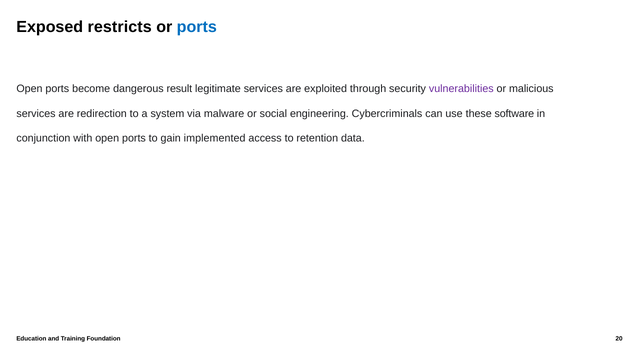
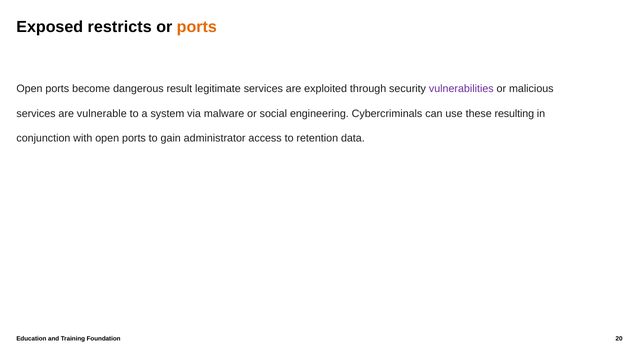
ports at (197, 27) colour: blue -> orange
redirection: redirection -> vulnerable
software: software -> resulting
implemented: implemented -> administrator
